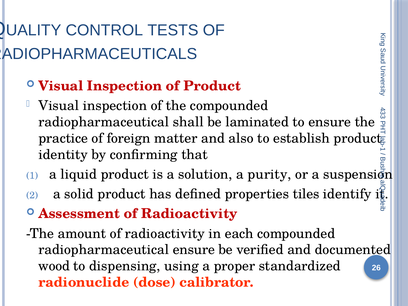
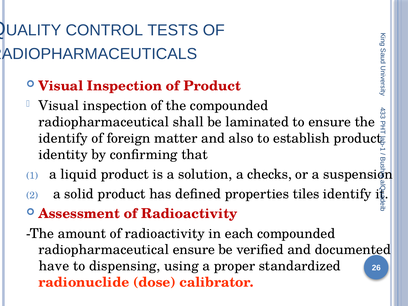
practice at (63, 138): practice -> identify
purity: purity -> checks
wood: wood -> have
